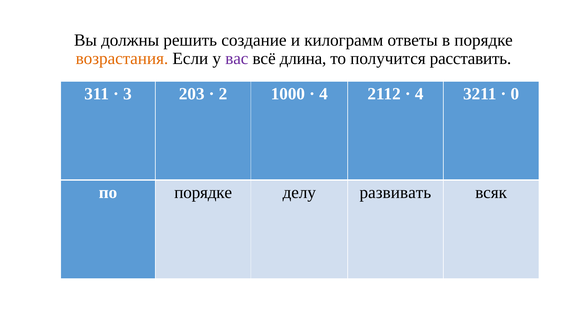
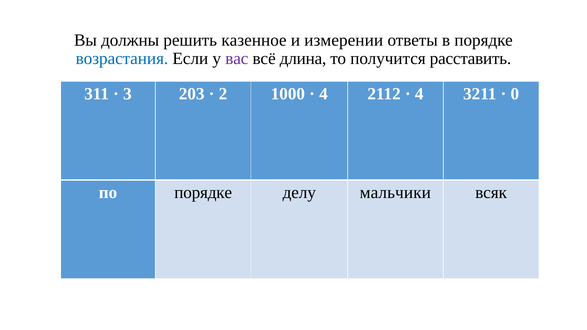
создание: создание -> казенное
килограмм: килограмм -> измерении
возрастания colour: orange -> blue
развивать: развивать -> мальчики
